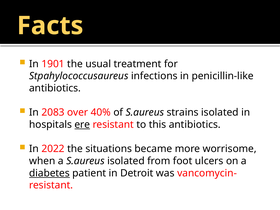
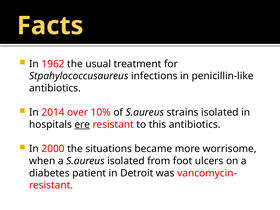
1901: 1901 -> 1962
2083: 2083 -> 2014
40%: 40% -> 10%
2022: 2022 -> 2000
diabetes underline: present -> none
